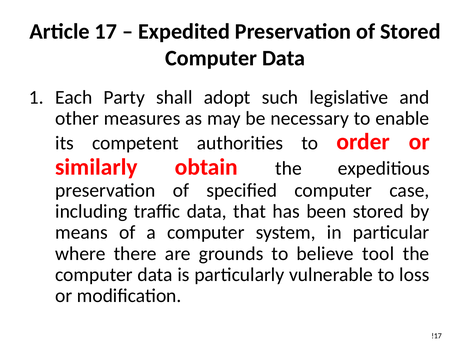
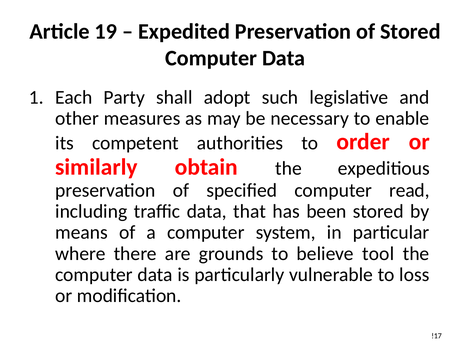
17: 17 -> 19
case: case -> read
